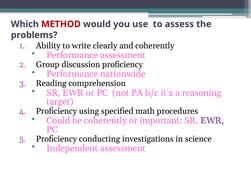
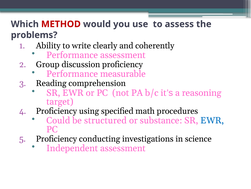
nationwide: nationwide -> measurable
be coherently: coherently -> structured
important: important -> substance
EWR at (212, 120) colour: purple -> blue
